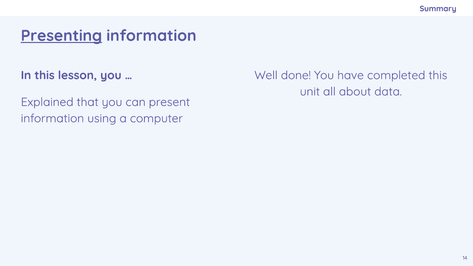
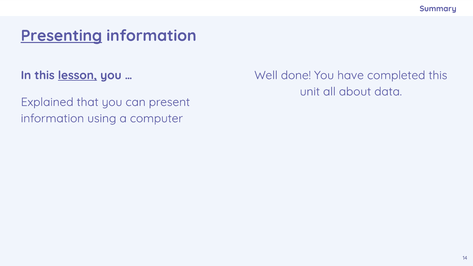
lesson underline: none -> present
